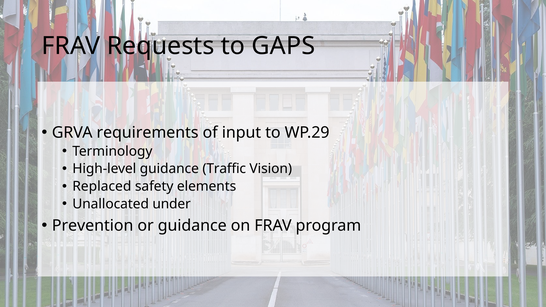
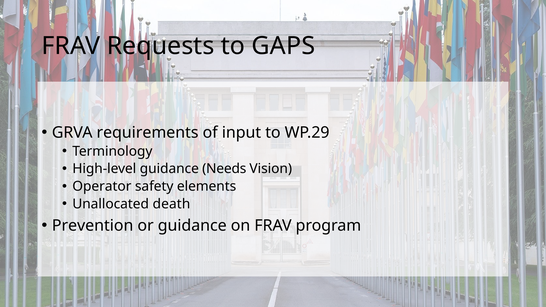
Traffic: Traffic -> Needs
Replaced: Replaced -> Operator
under: under -> death
